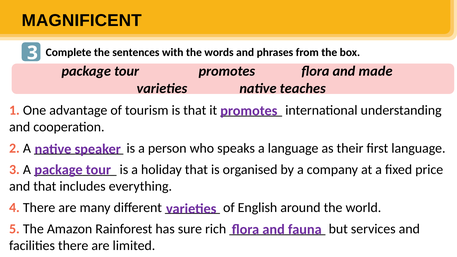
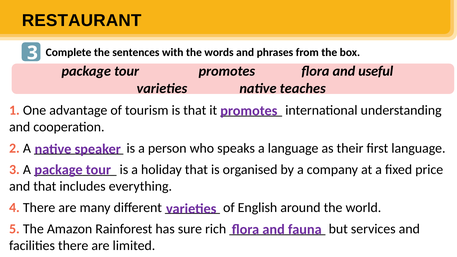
MAGNIFICENT: MAGNIFICENT -> RESTAURANT
made: made -> useful
